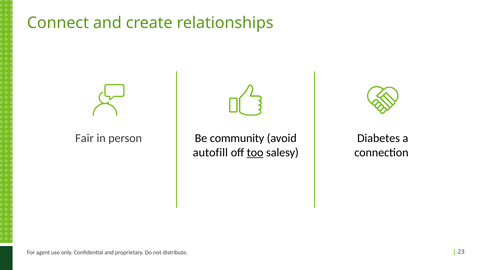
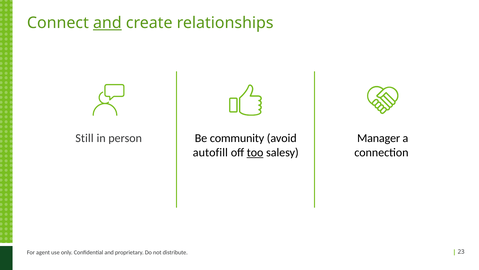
and at (107, 23) underline: none -> present
Fair: Fair -> Still
Diabetes: Diabetes -> Manager
